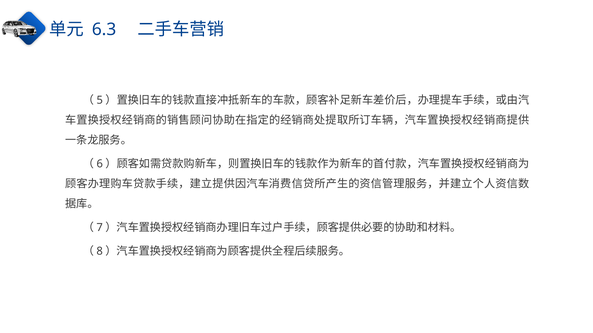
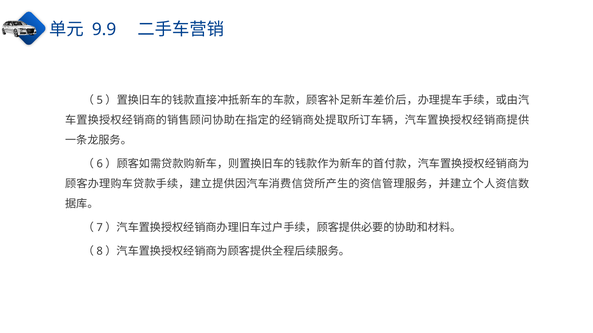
6.3: 6.3 -> 9.9
